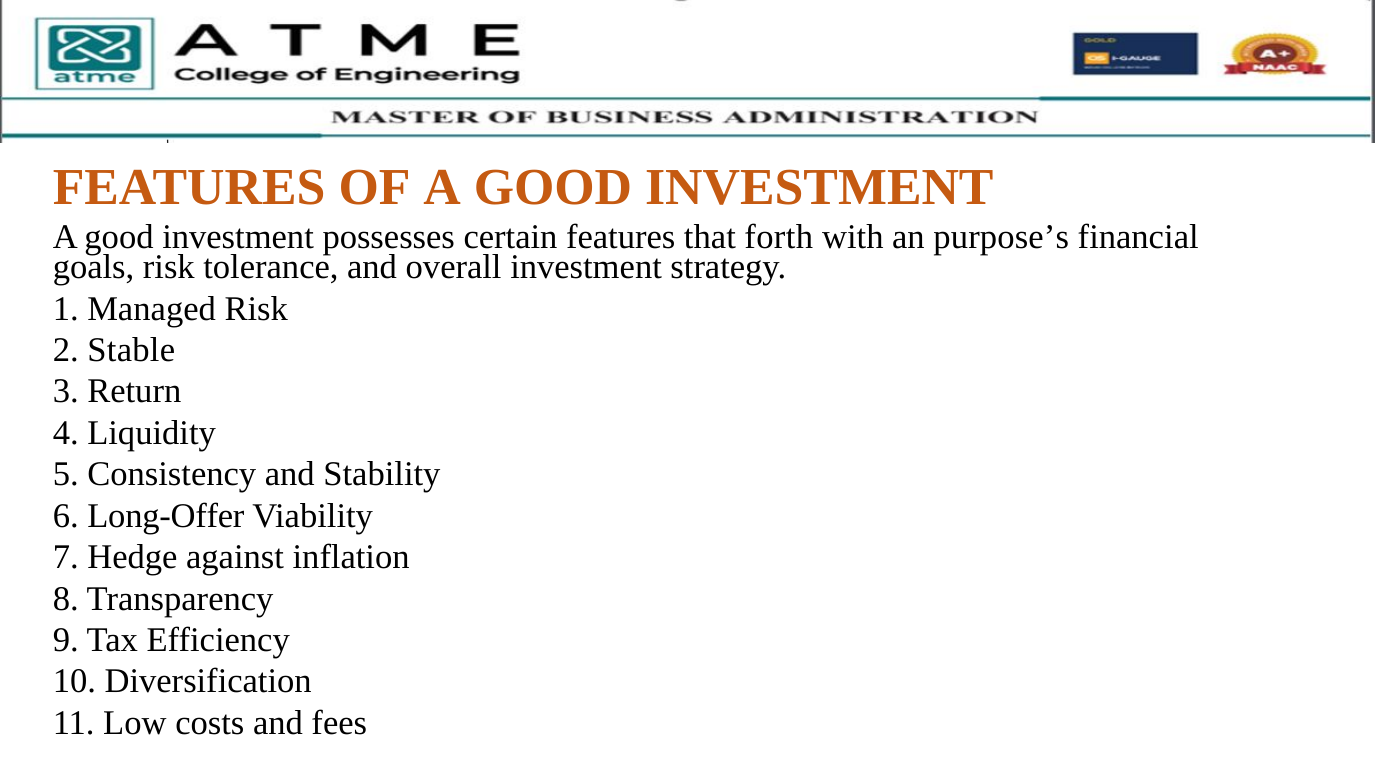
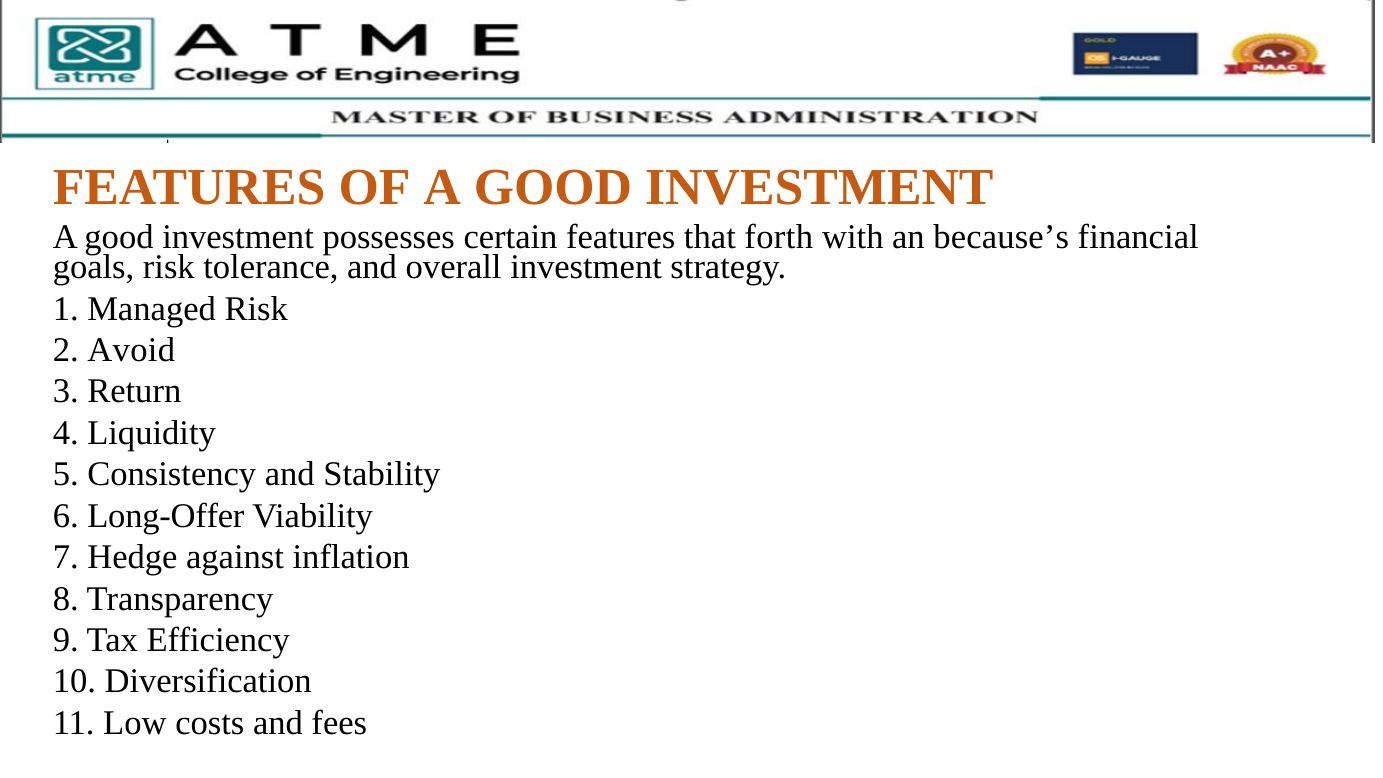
purpose’s: purpose’s -> because’s
Stable: Stable -> Avoid
